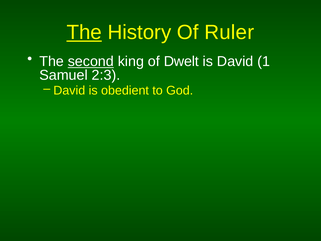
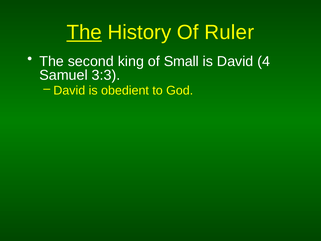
second underline: present -> none
Dwelt: Dwelt -> Small
1: 1 -> 4
2:3: 2:3 -> 3:3
